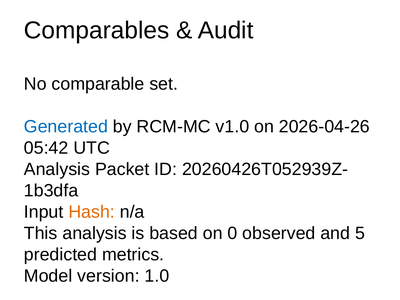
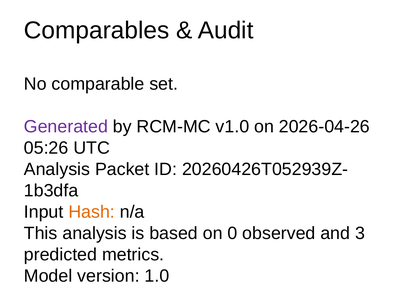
Generated colour: blue -> purple
05:42: 05:42 -> 05:26
5: 5 -> 3
